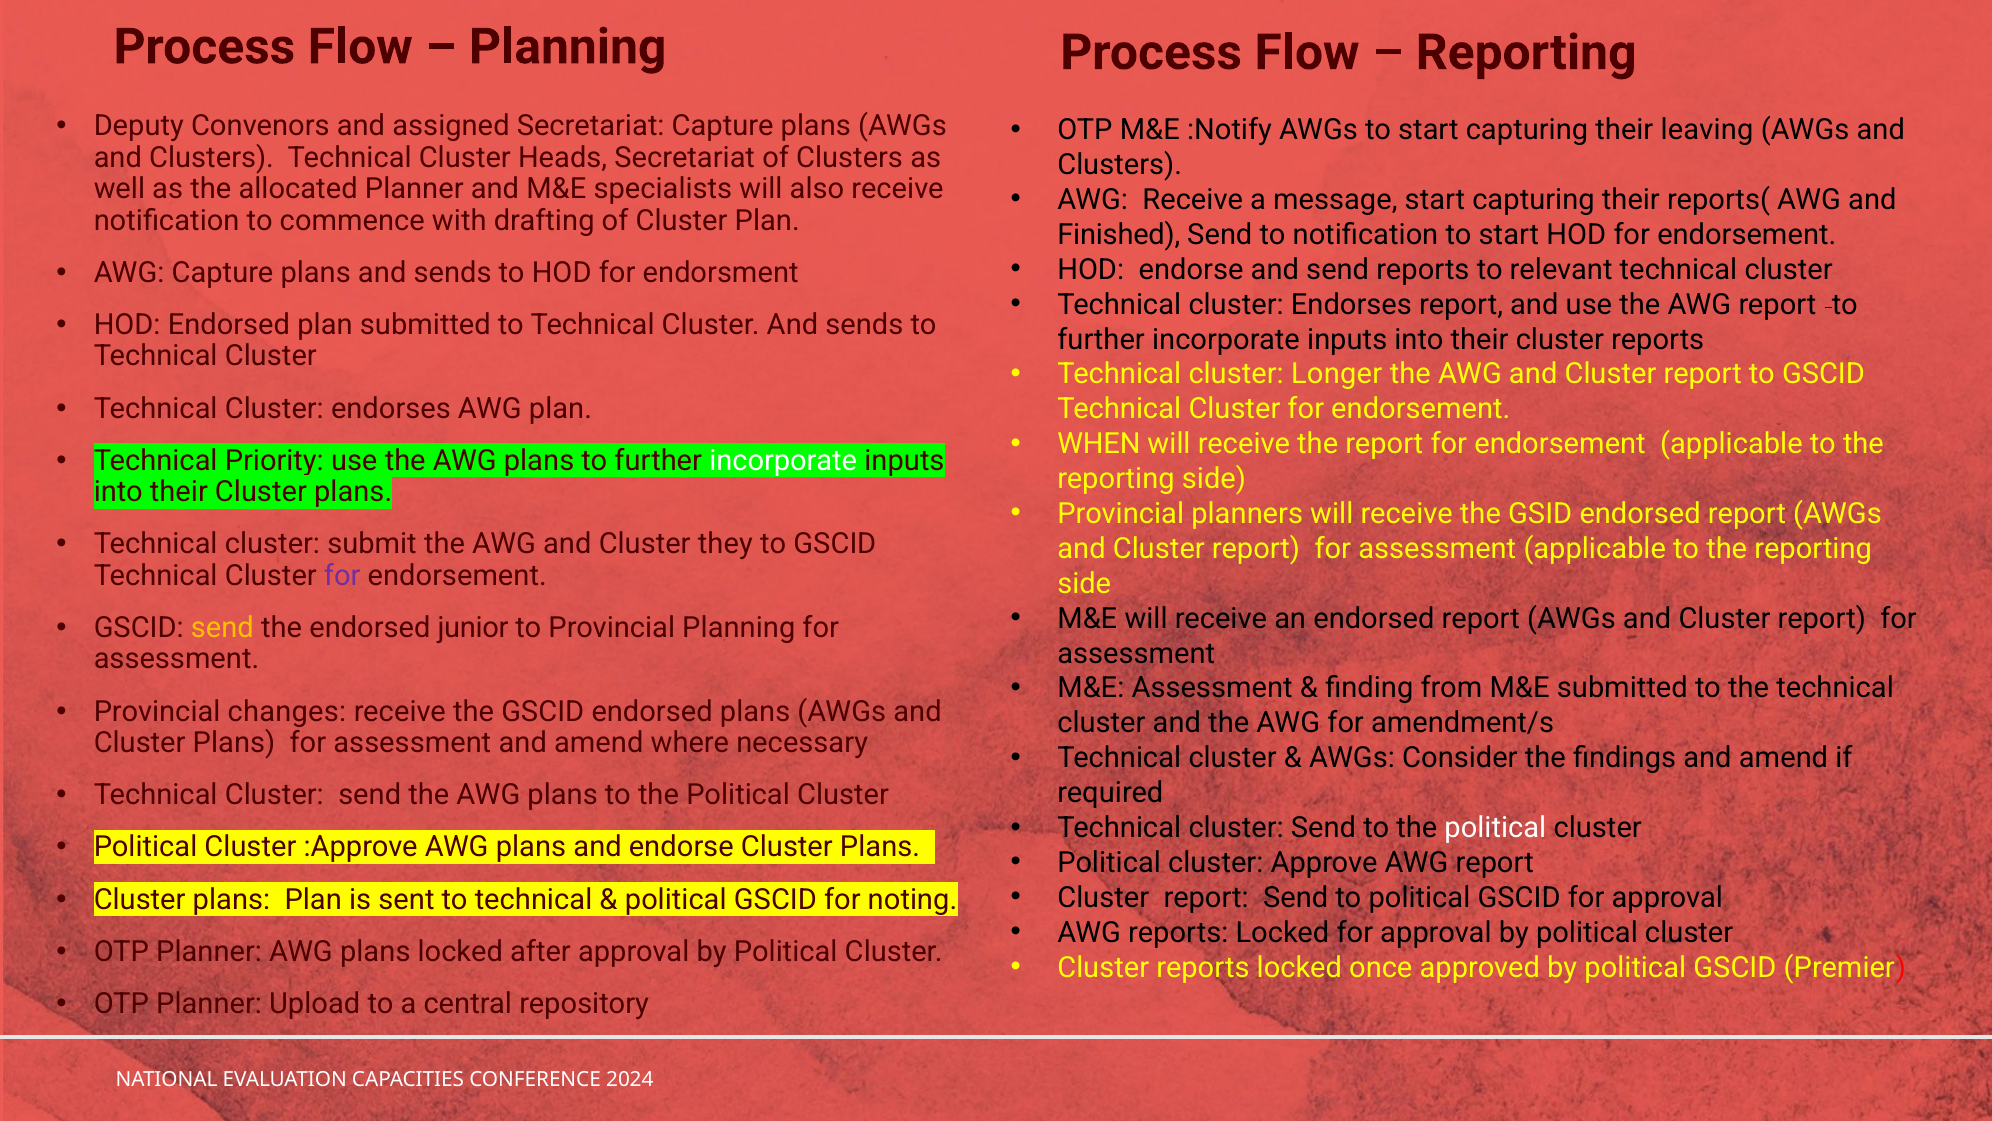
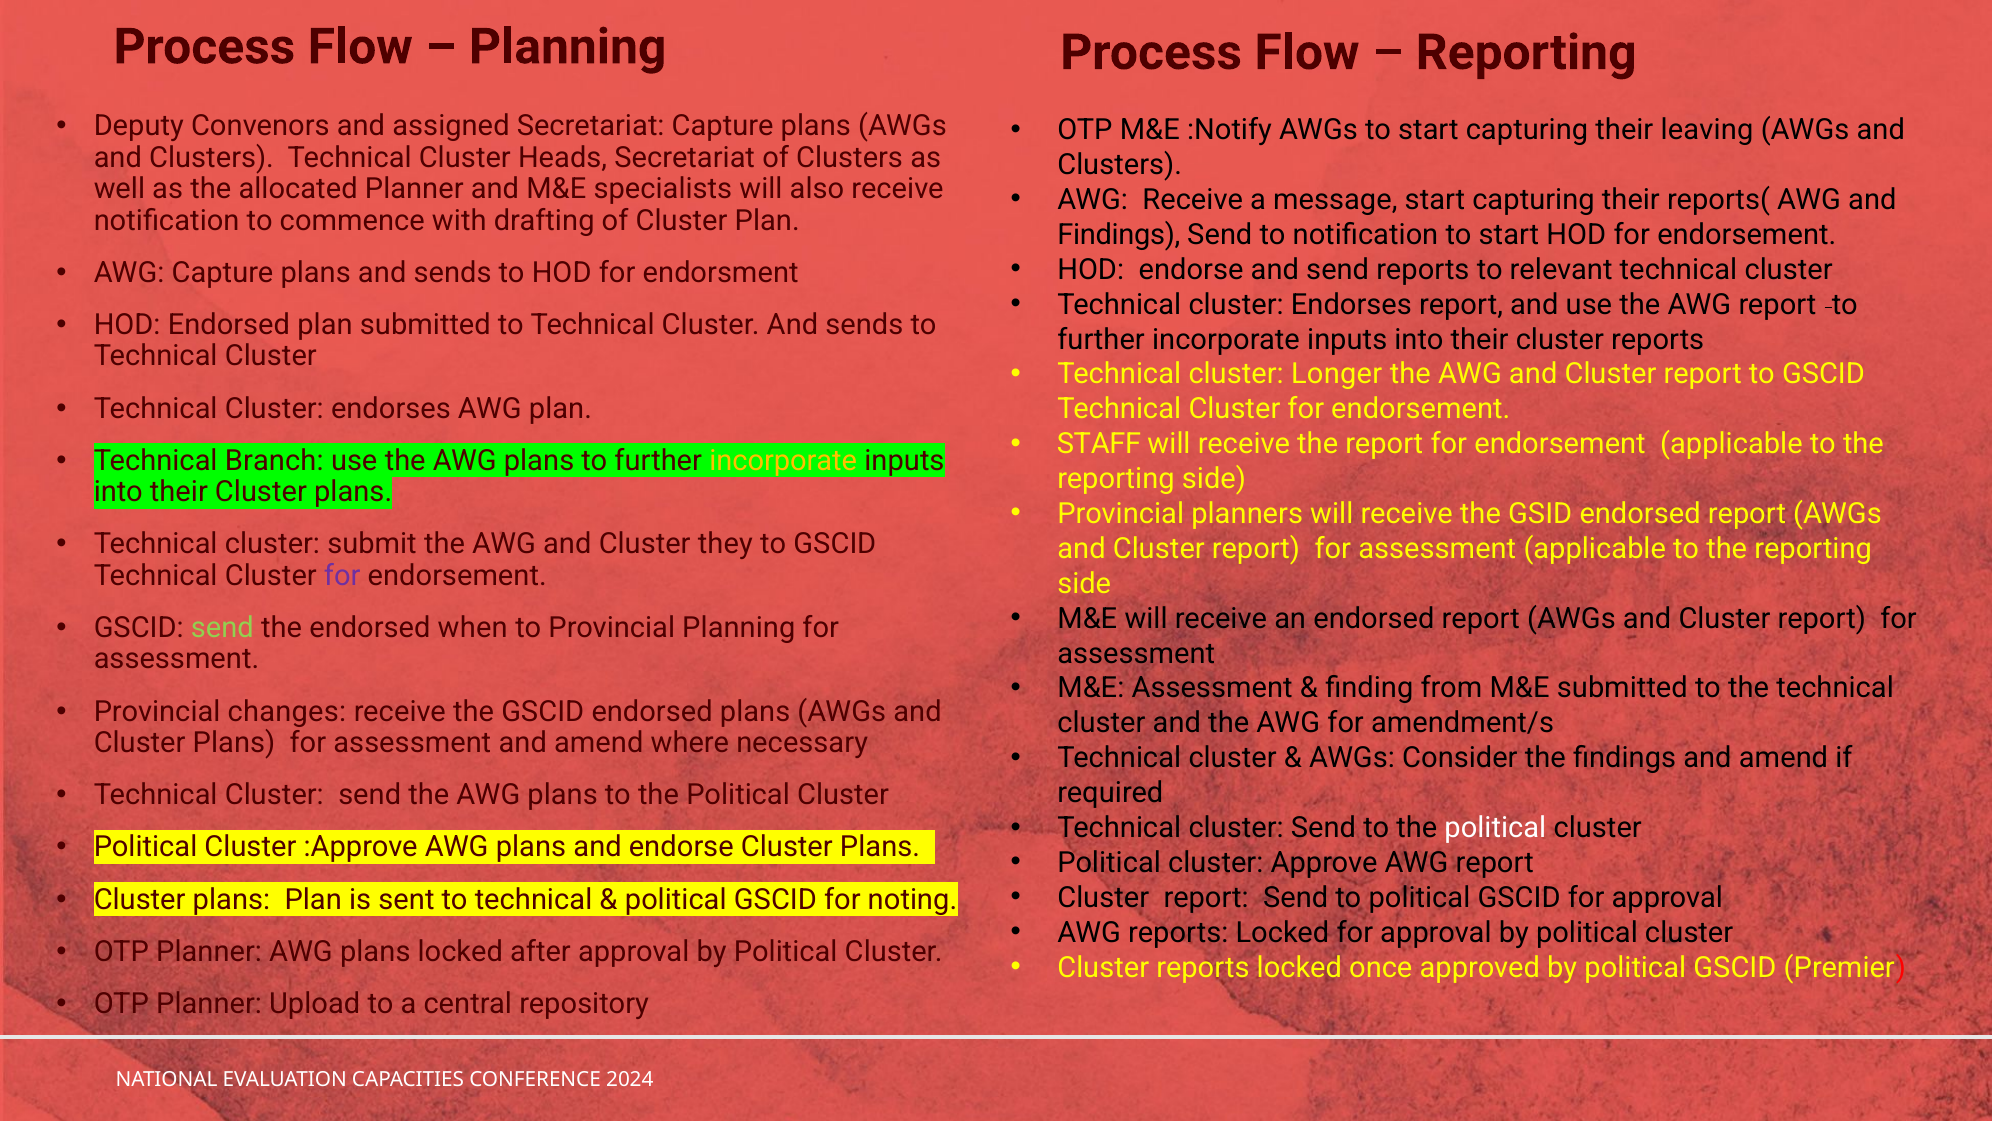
Finished at (1119, 235): Finished -> Findings
WHEN: WHEN -> STAFF
Priority: Priority -> Branch
incorporate at (783, 460) colour: white -> yellow
send at (222, 628) colour: yellow -> light green
junior: junior -> when
